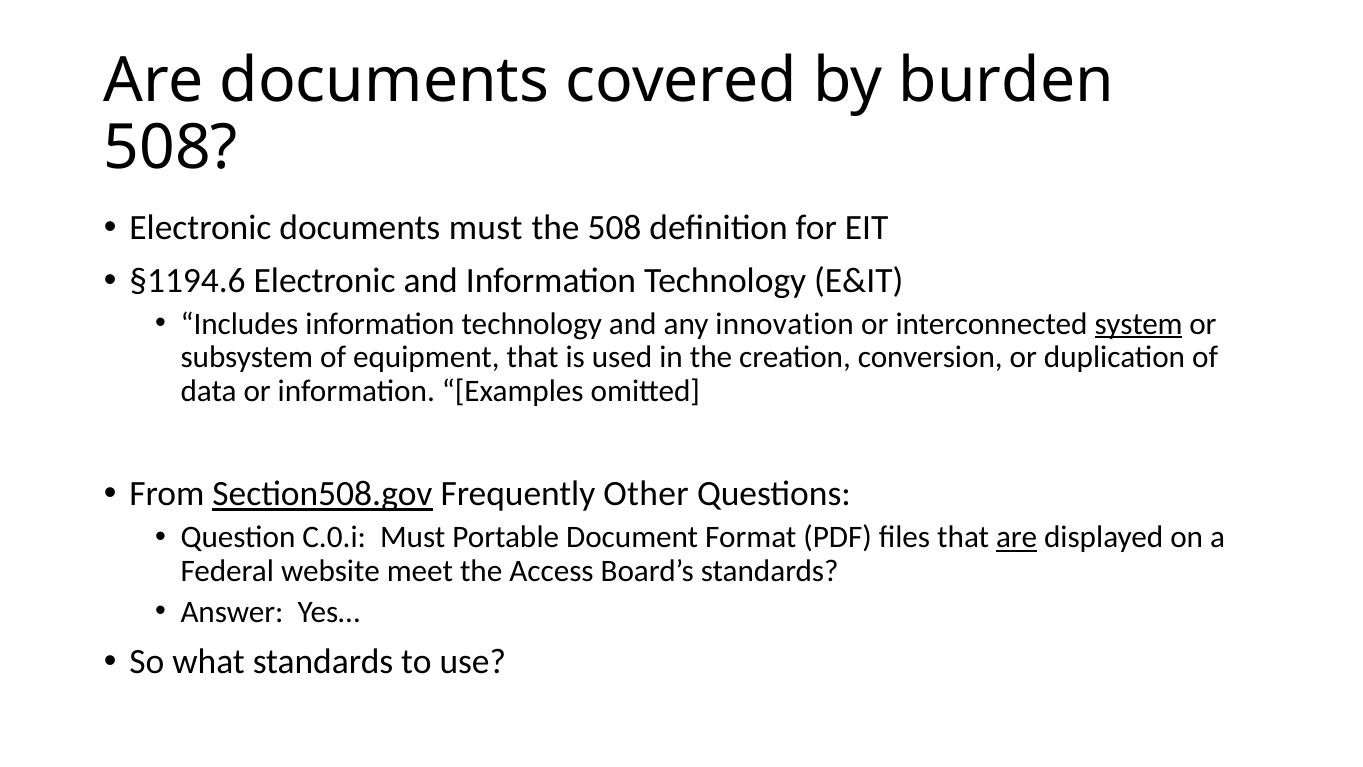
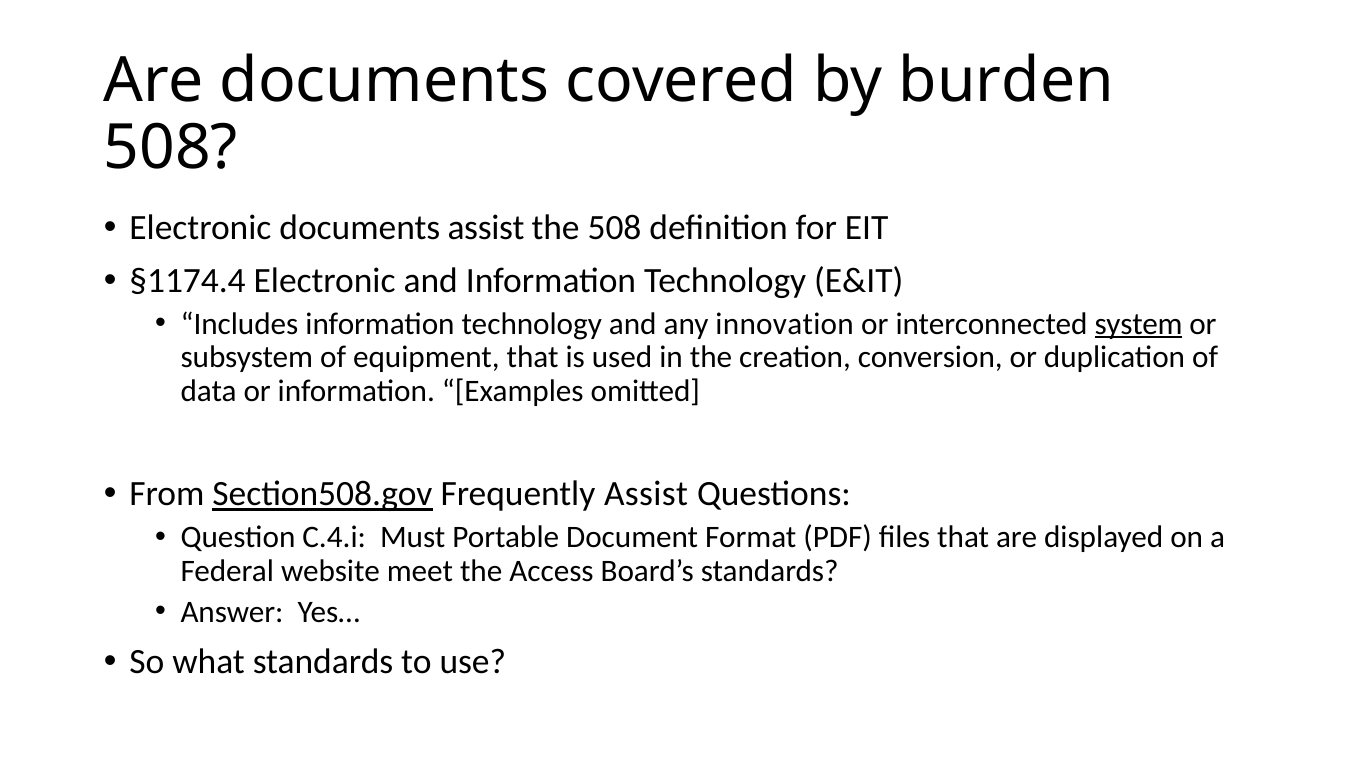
documents must: must -> assist
§1194.6: §1194.6 -> §1174.4
Frequently Other: Other -> Assist
C.0.i: C.0.i -> C.4.i
are at (1017, 537) underline: present -> none
